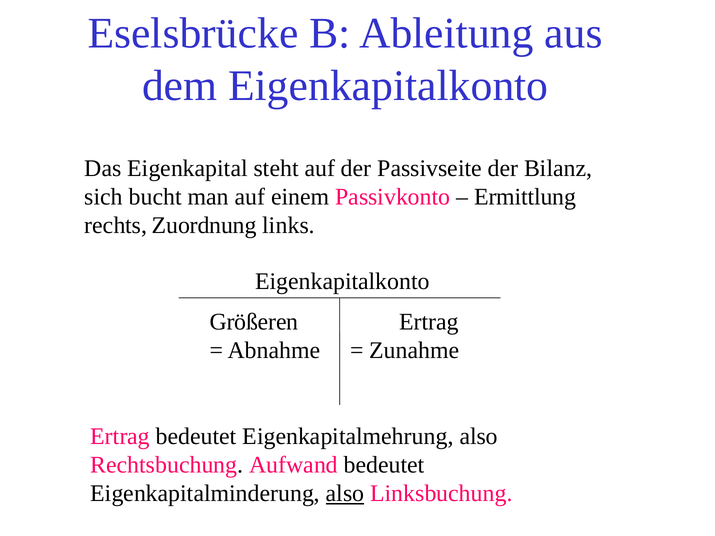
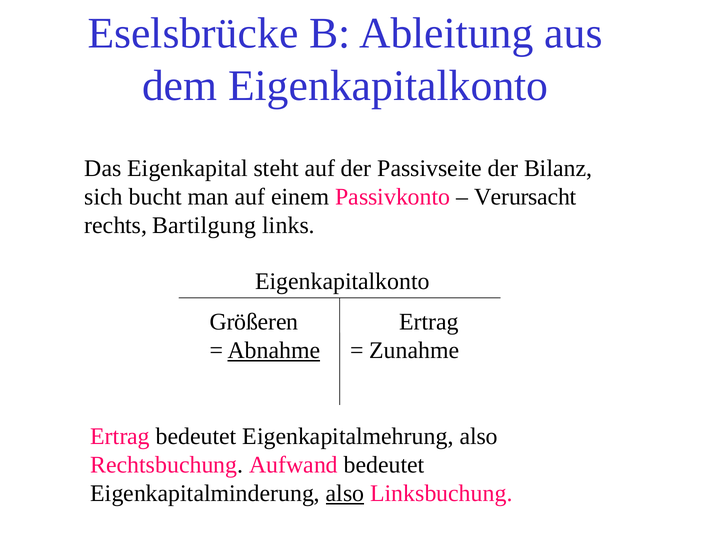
Ermittlung: Ermittlung -> Verursacht
Zuordnung: Zuordnung -> Bartilgung
Abnahme underline: none -> present
